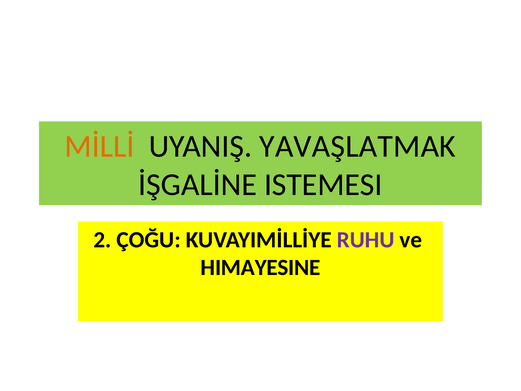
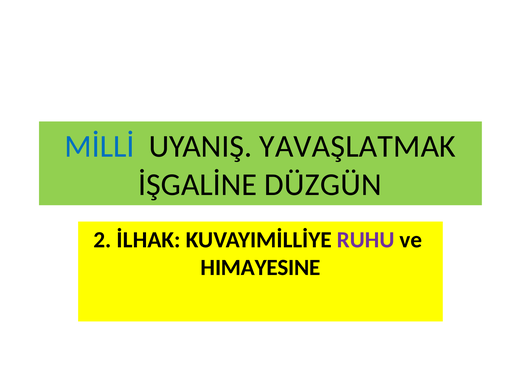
MİLLİ colour: orange -> blue
ISTEMESI: ISTEMESI -> DÜZGÜN
ÇOĞU: ÇOĞU -> İLHAK
